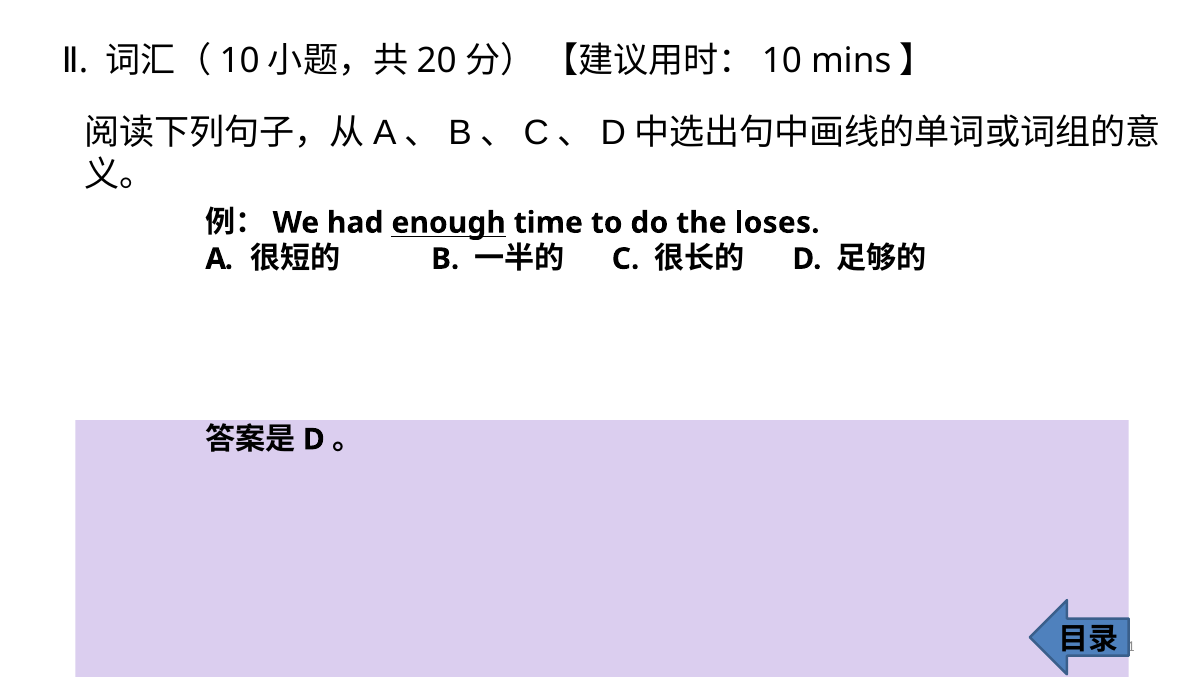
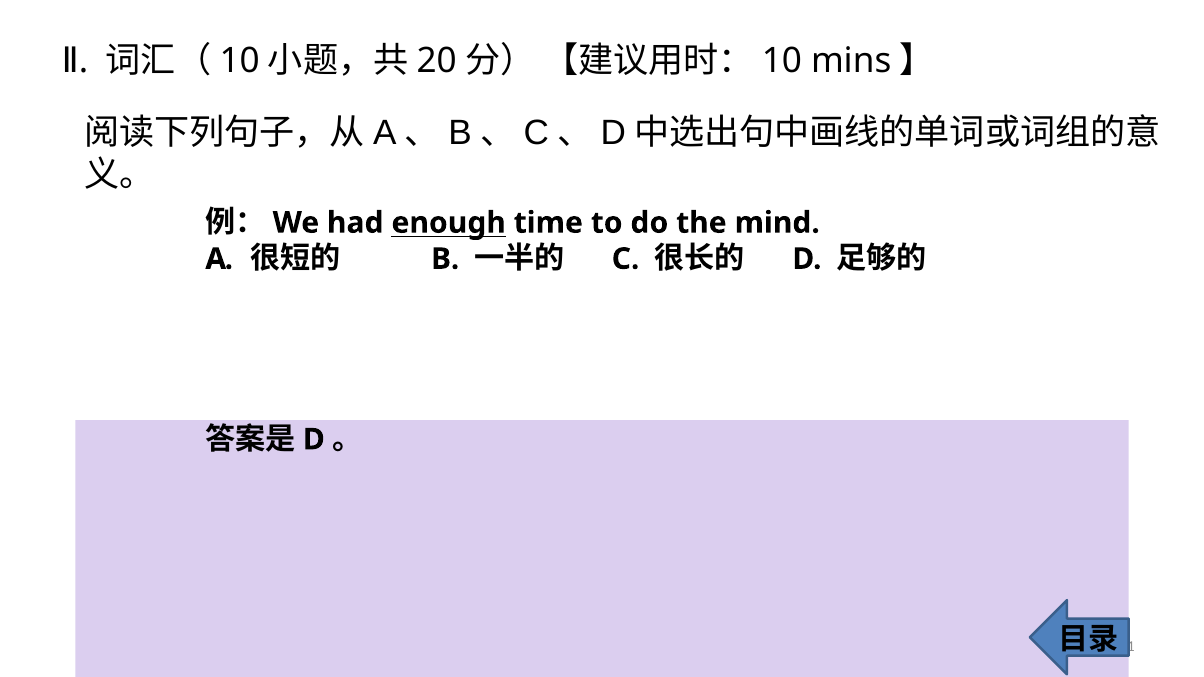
loses: loses -> mind
